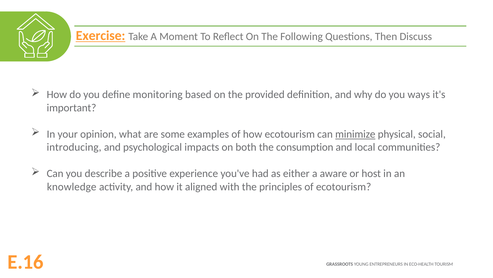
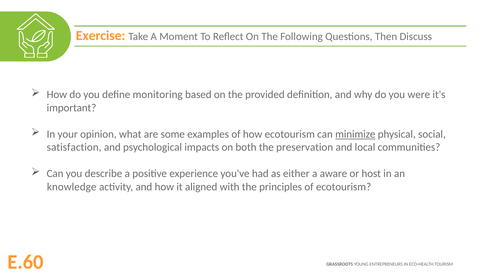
Exercise underline: present -> none
ways: ways -> were
introducing: introducing -> satisfaction
consumption: consumption -> preservation
E.16: E.16 -> E.60
